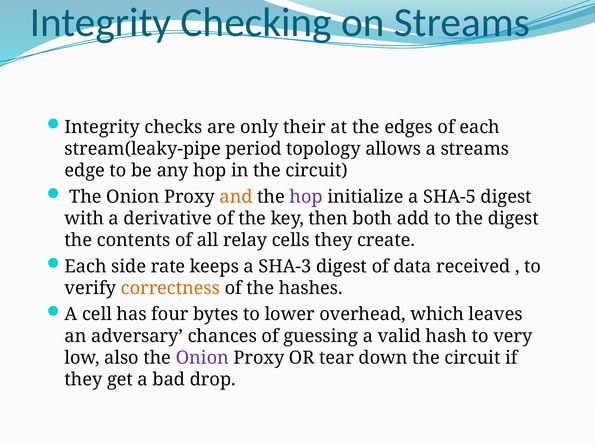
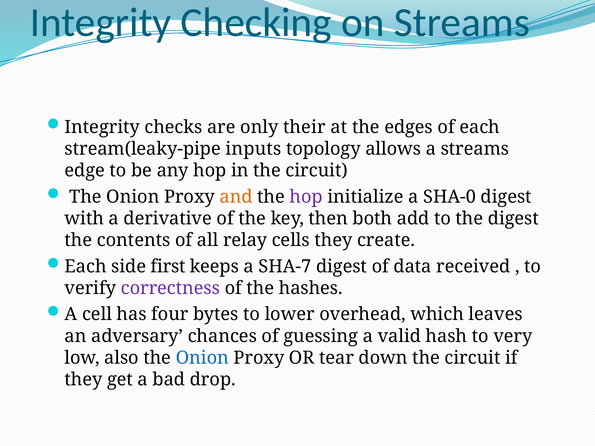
period: period -> inputs
SHA-5: SHA-5 -> SHA-0
rate: rate -> first
SHA-3: SHA-3 -> SHA-7
correctness colour: orange -> purple
Onion at (202, 358) colour: purple -> blue
